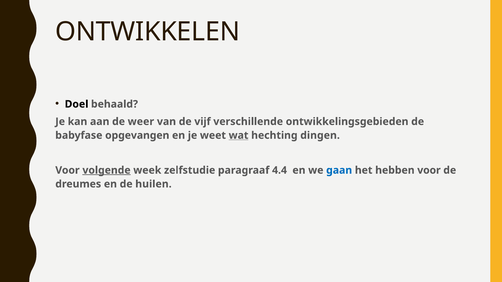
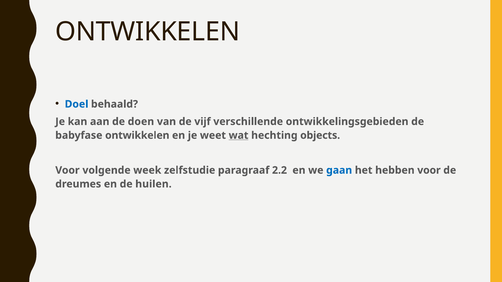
Doel colour: black -> blue
weer: weer -> doen
babyfase opgevangen: opgevangen -> ontwikkelen
dingen: dingen -> objects
volgende underline: present -> none
4.4: 4.4 -> 2.2
